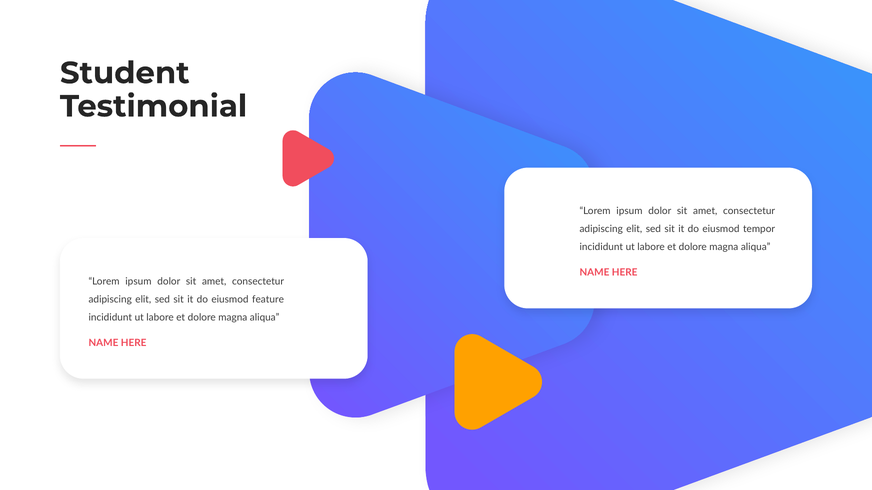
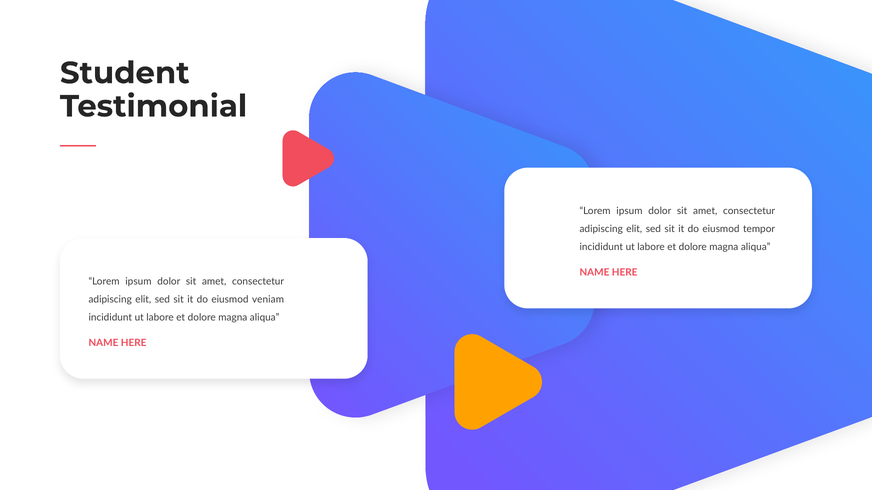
feature: feature -> veniam
